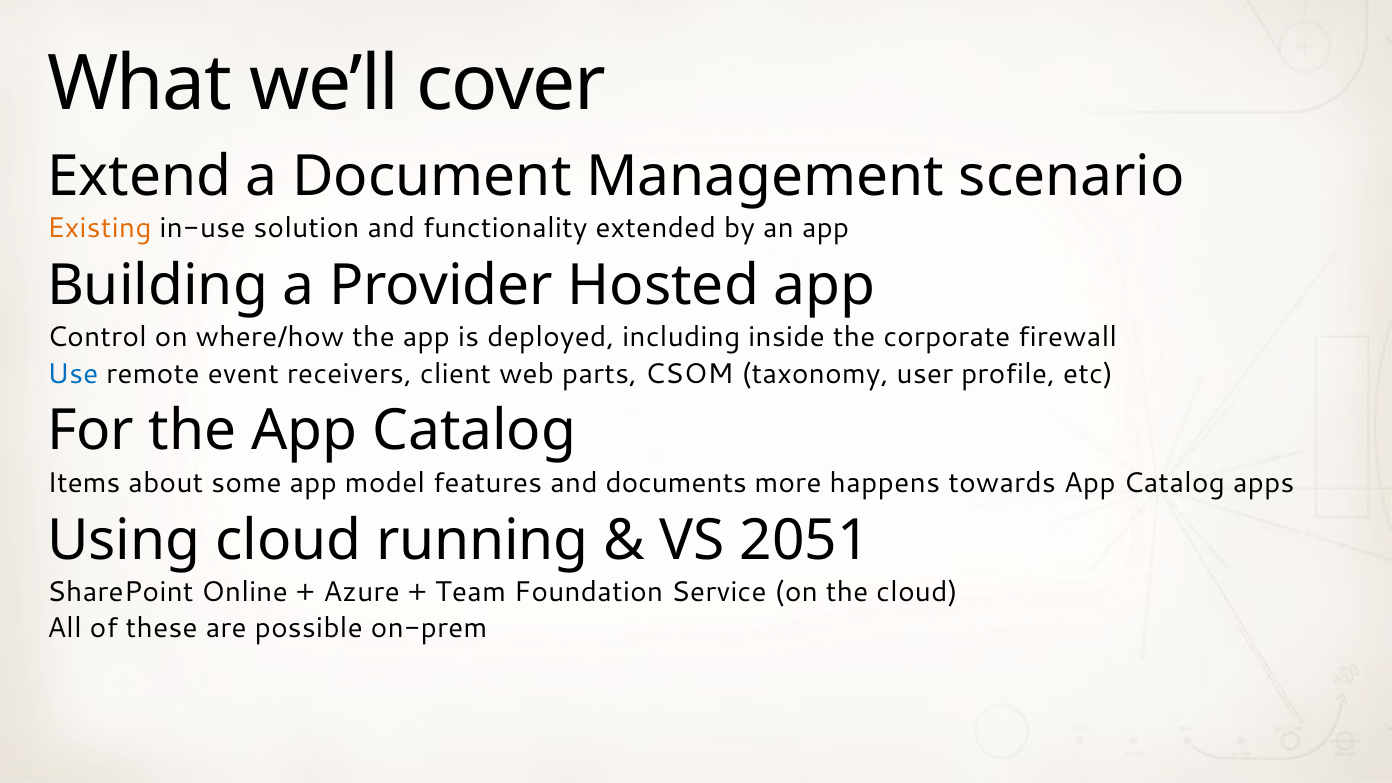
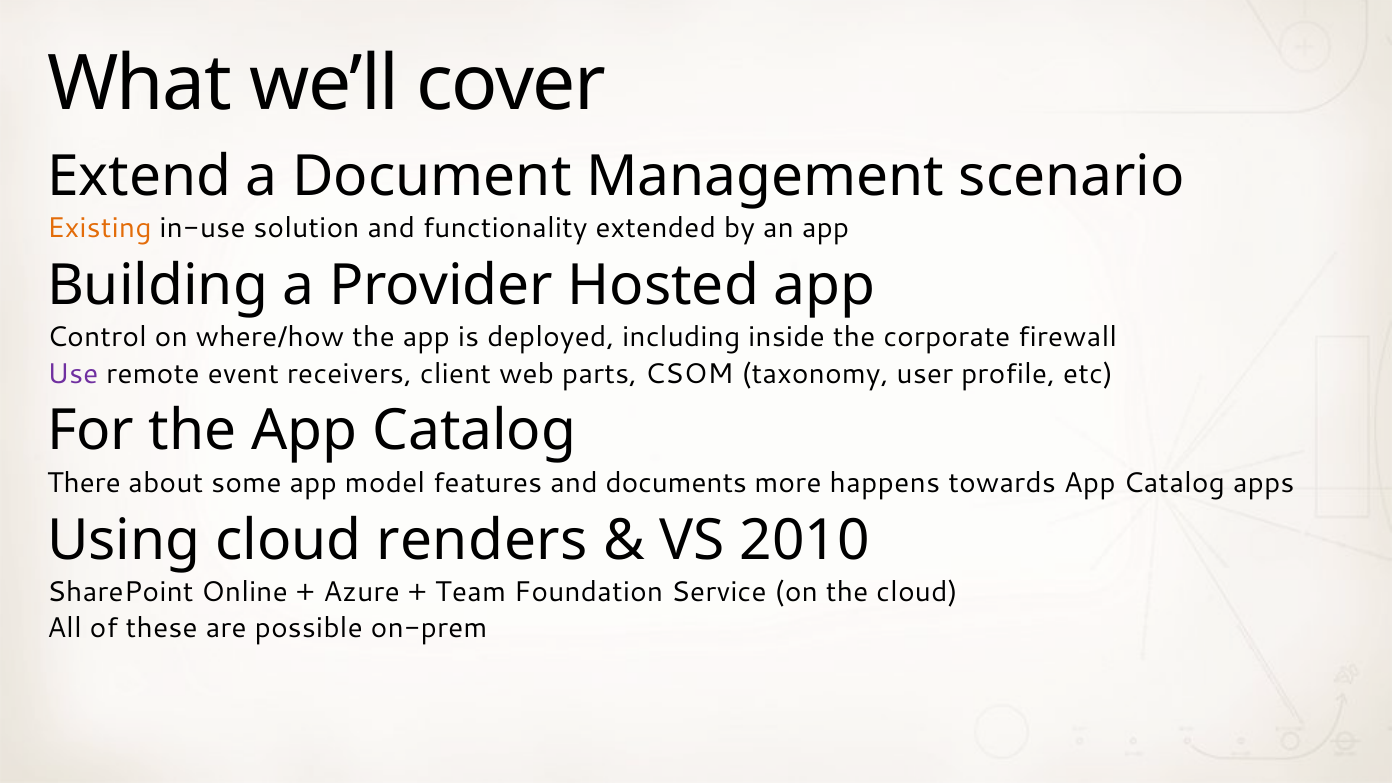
Use colour: blue -> purple
Items: Items -> There
running: running -> renders
2051: 2051 -> 2010
